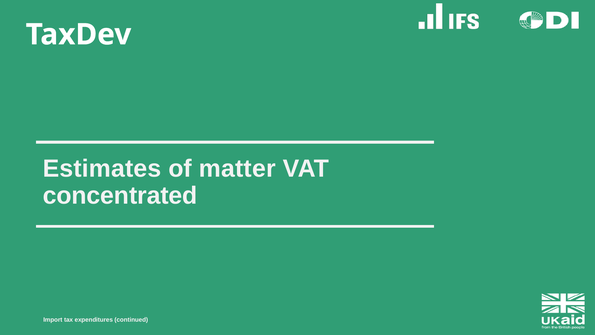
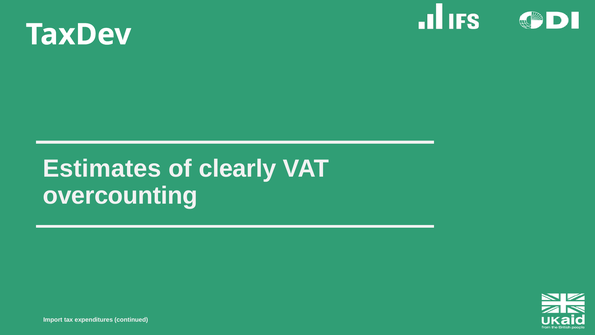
matter: matter -> clearly
concentrated: concentrated -> overcounting
